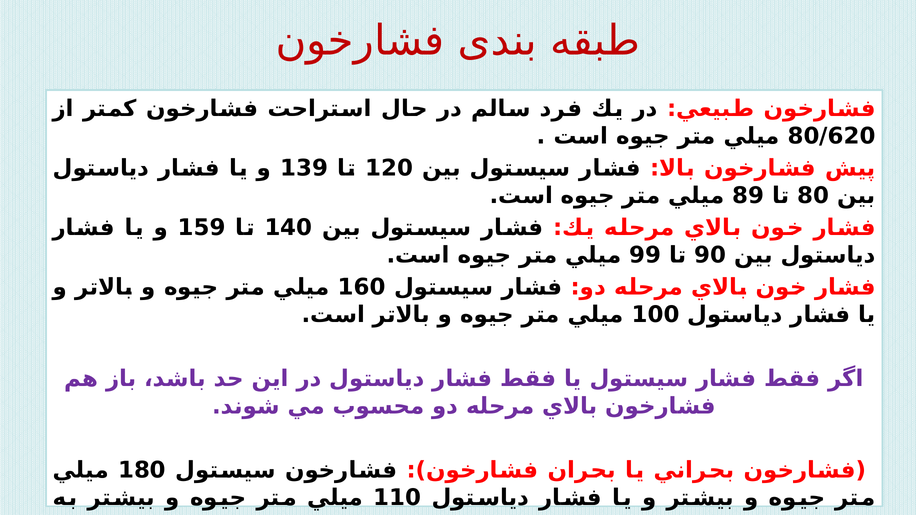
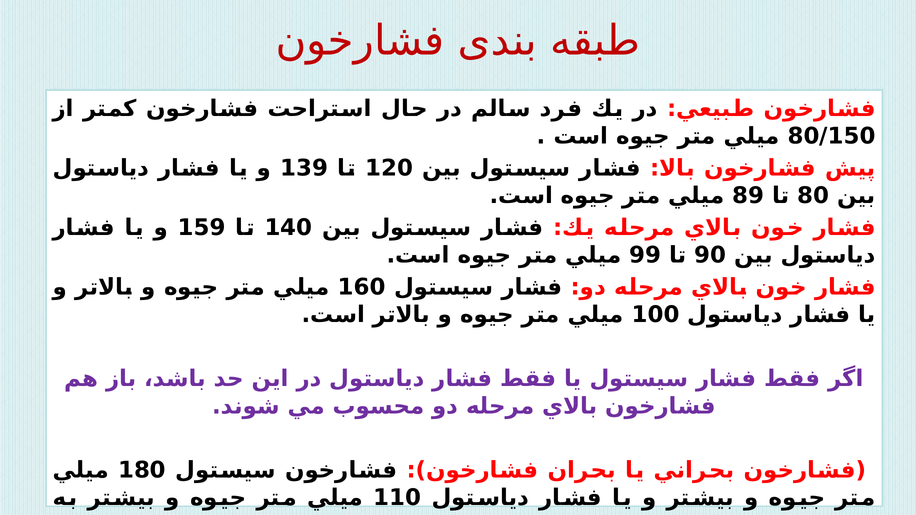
80/620: 80/620 -> 80/150
